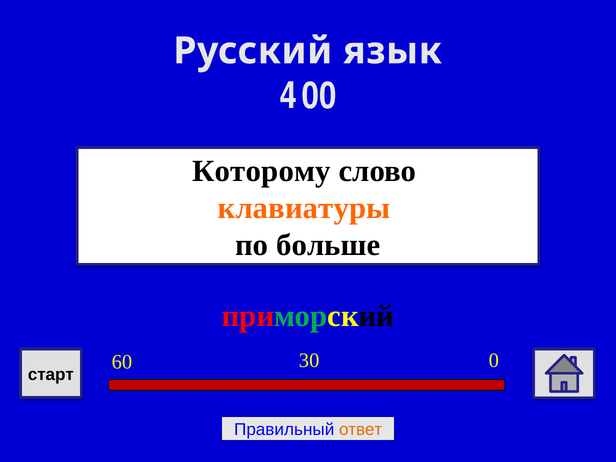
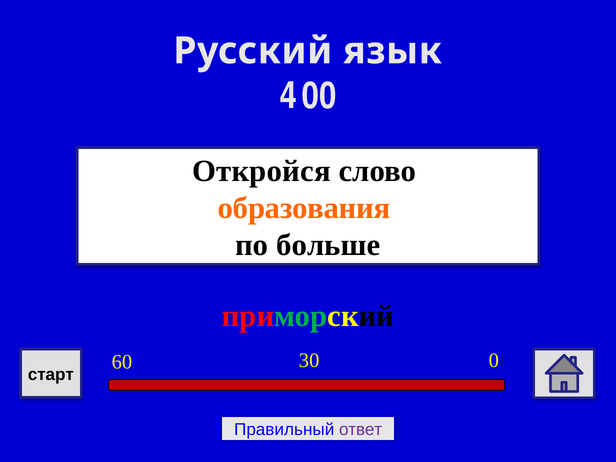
Которому: Которому -> Откройся
клавиатуры: клавиатуры -> образования
ответ colour: orange -> purple
